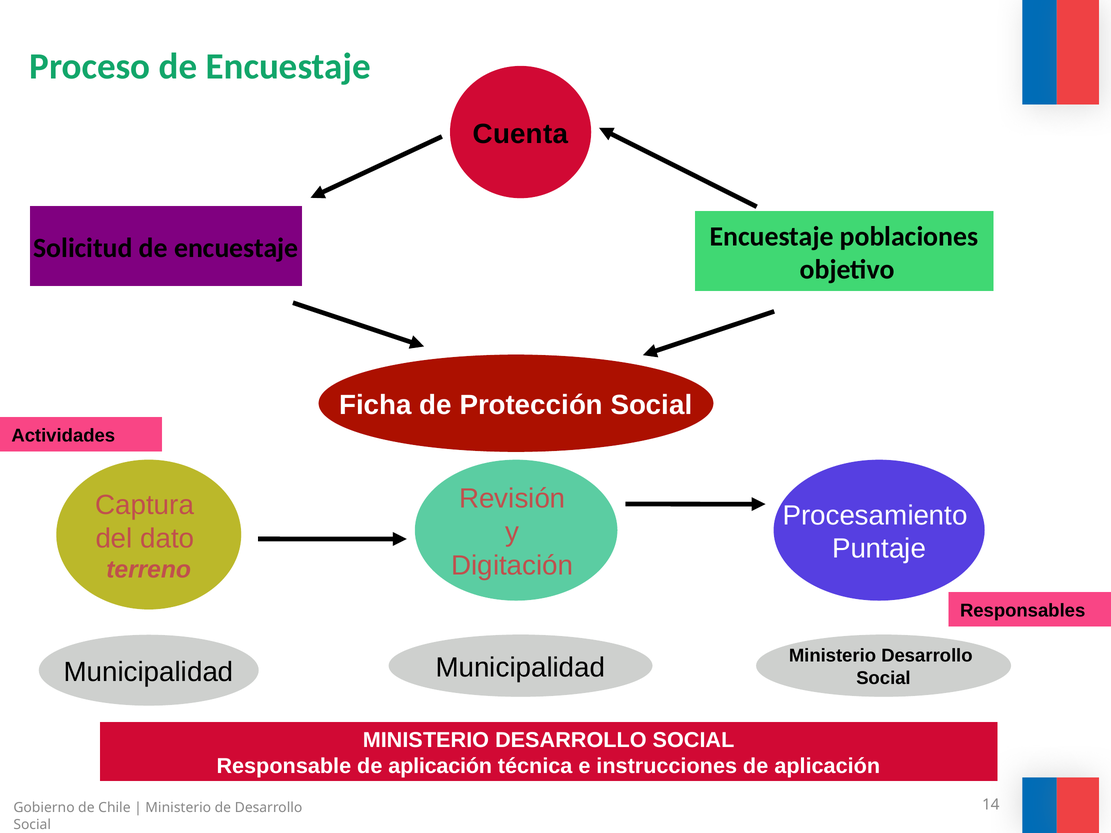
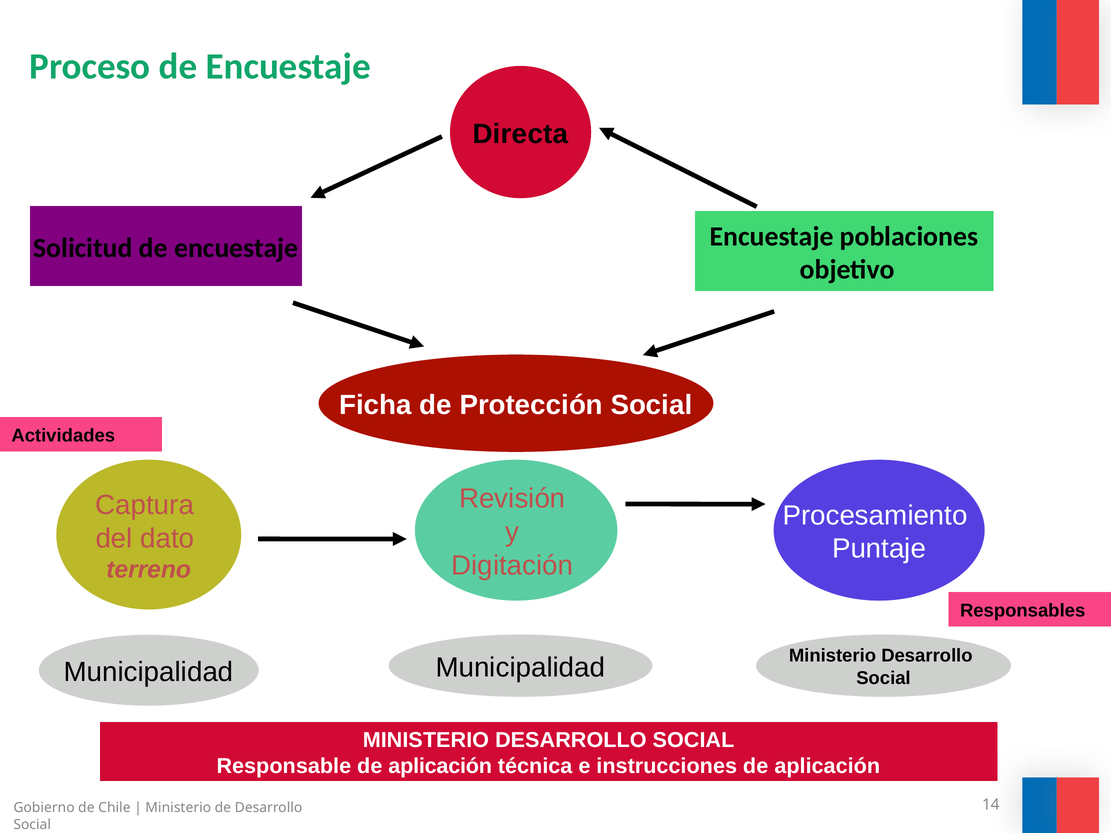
Cuenta: Cuenta -> Directa
